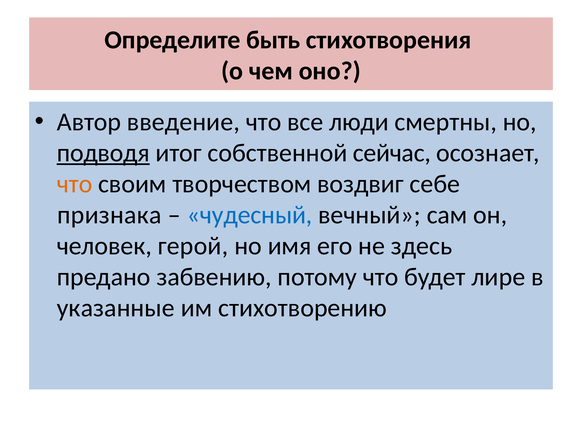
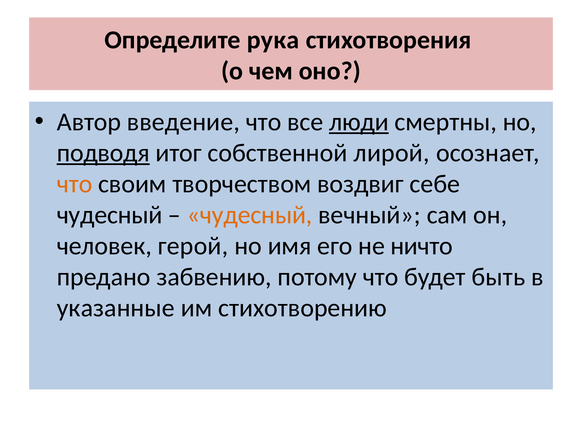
быть: быть -> рука
люди underline: none -> present
сейчас: сейчас -> лирой
признака at (109, 215): признака -> чудесный
чудесный at (250, 215) colour: blue -> orange
здесь: здесь -> ничто
лире: лире -> быть
